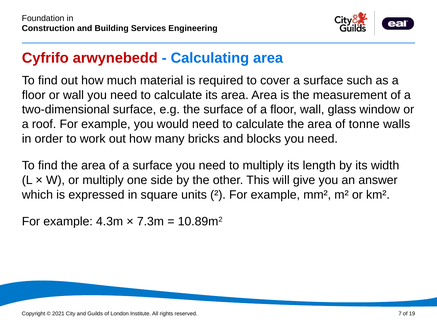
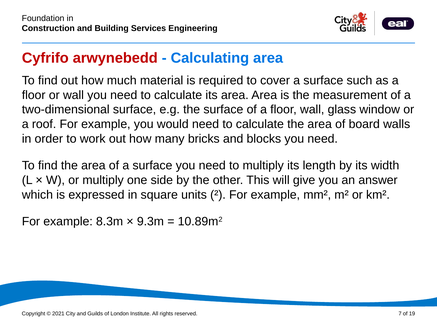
tonne: tonne -> board
4.3m: 4.3m -> 8.3m
7.3m: 7.3m -> 9.3m
